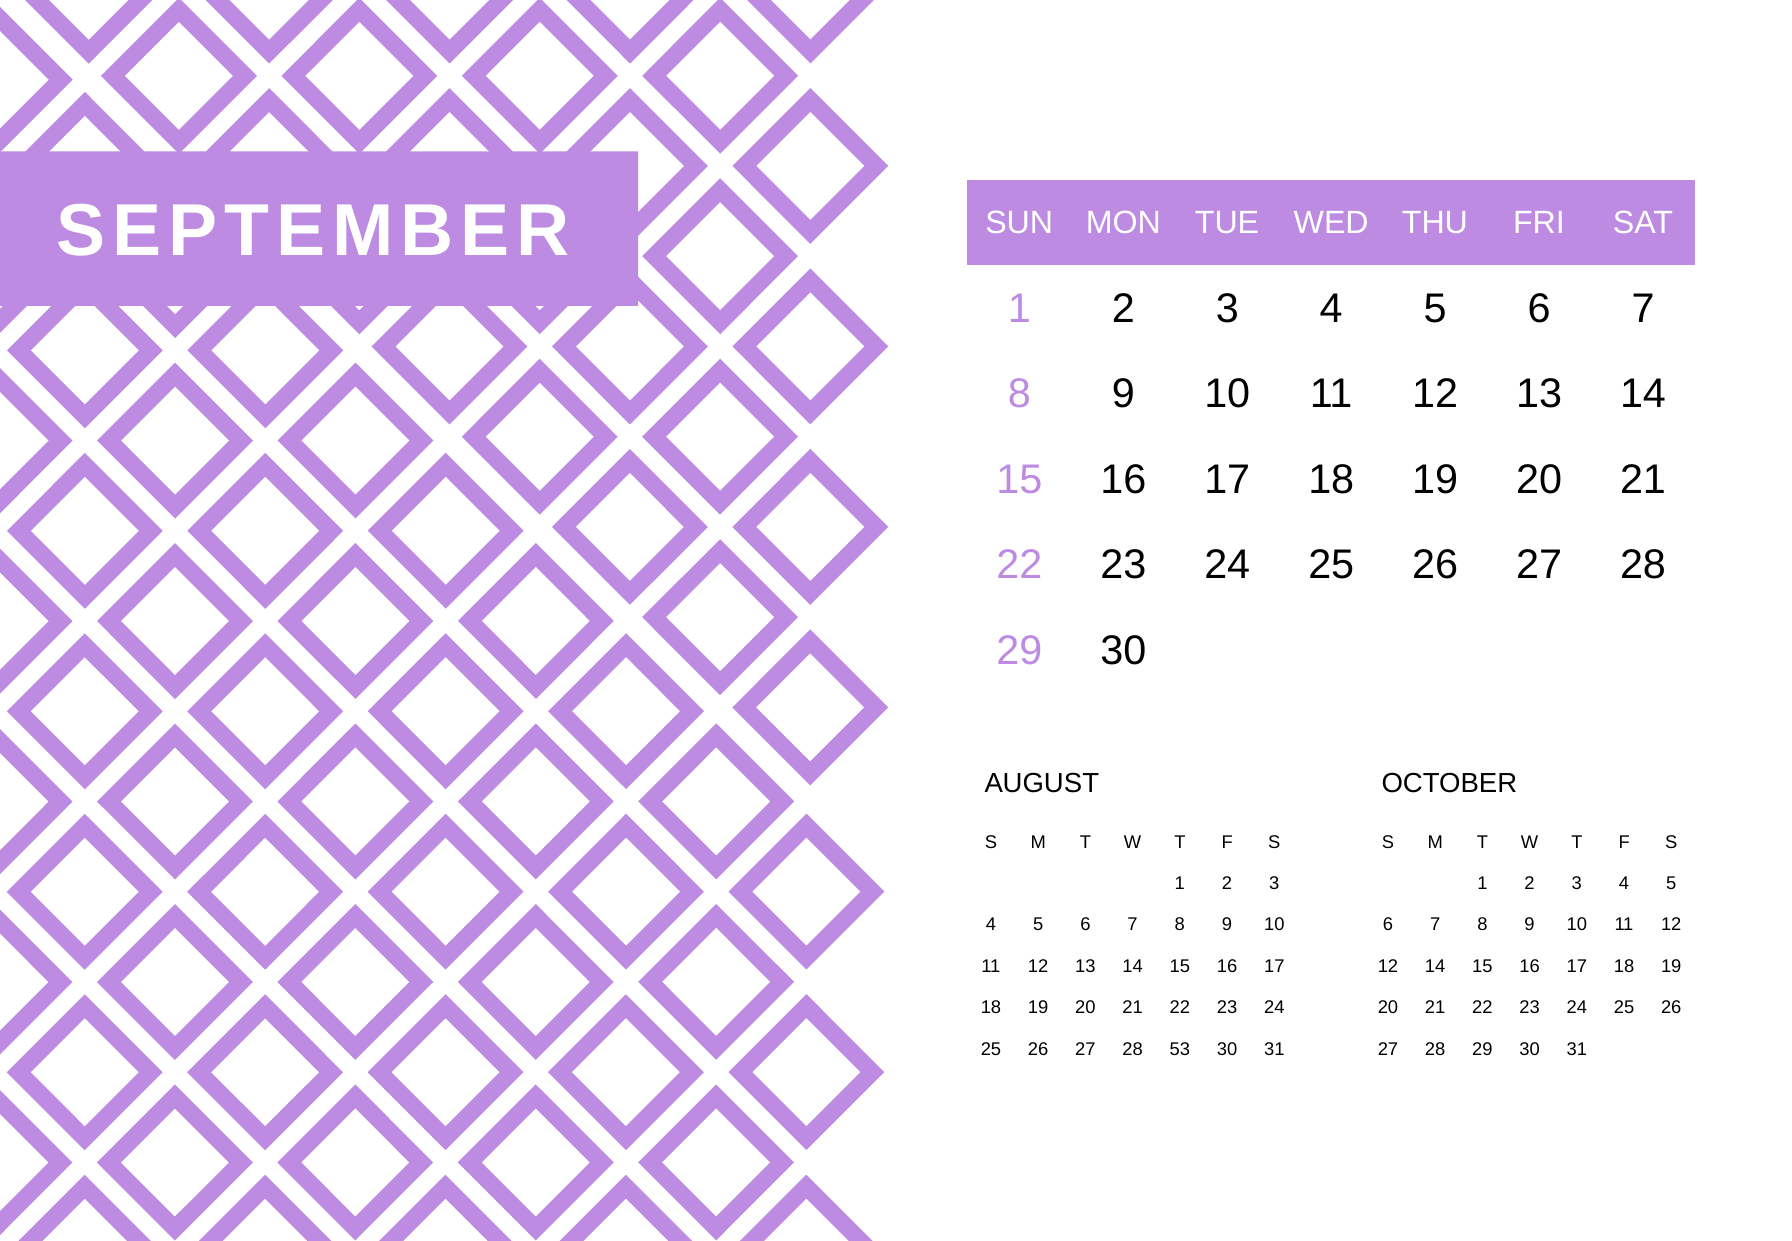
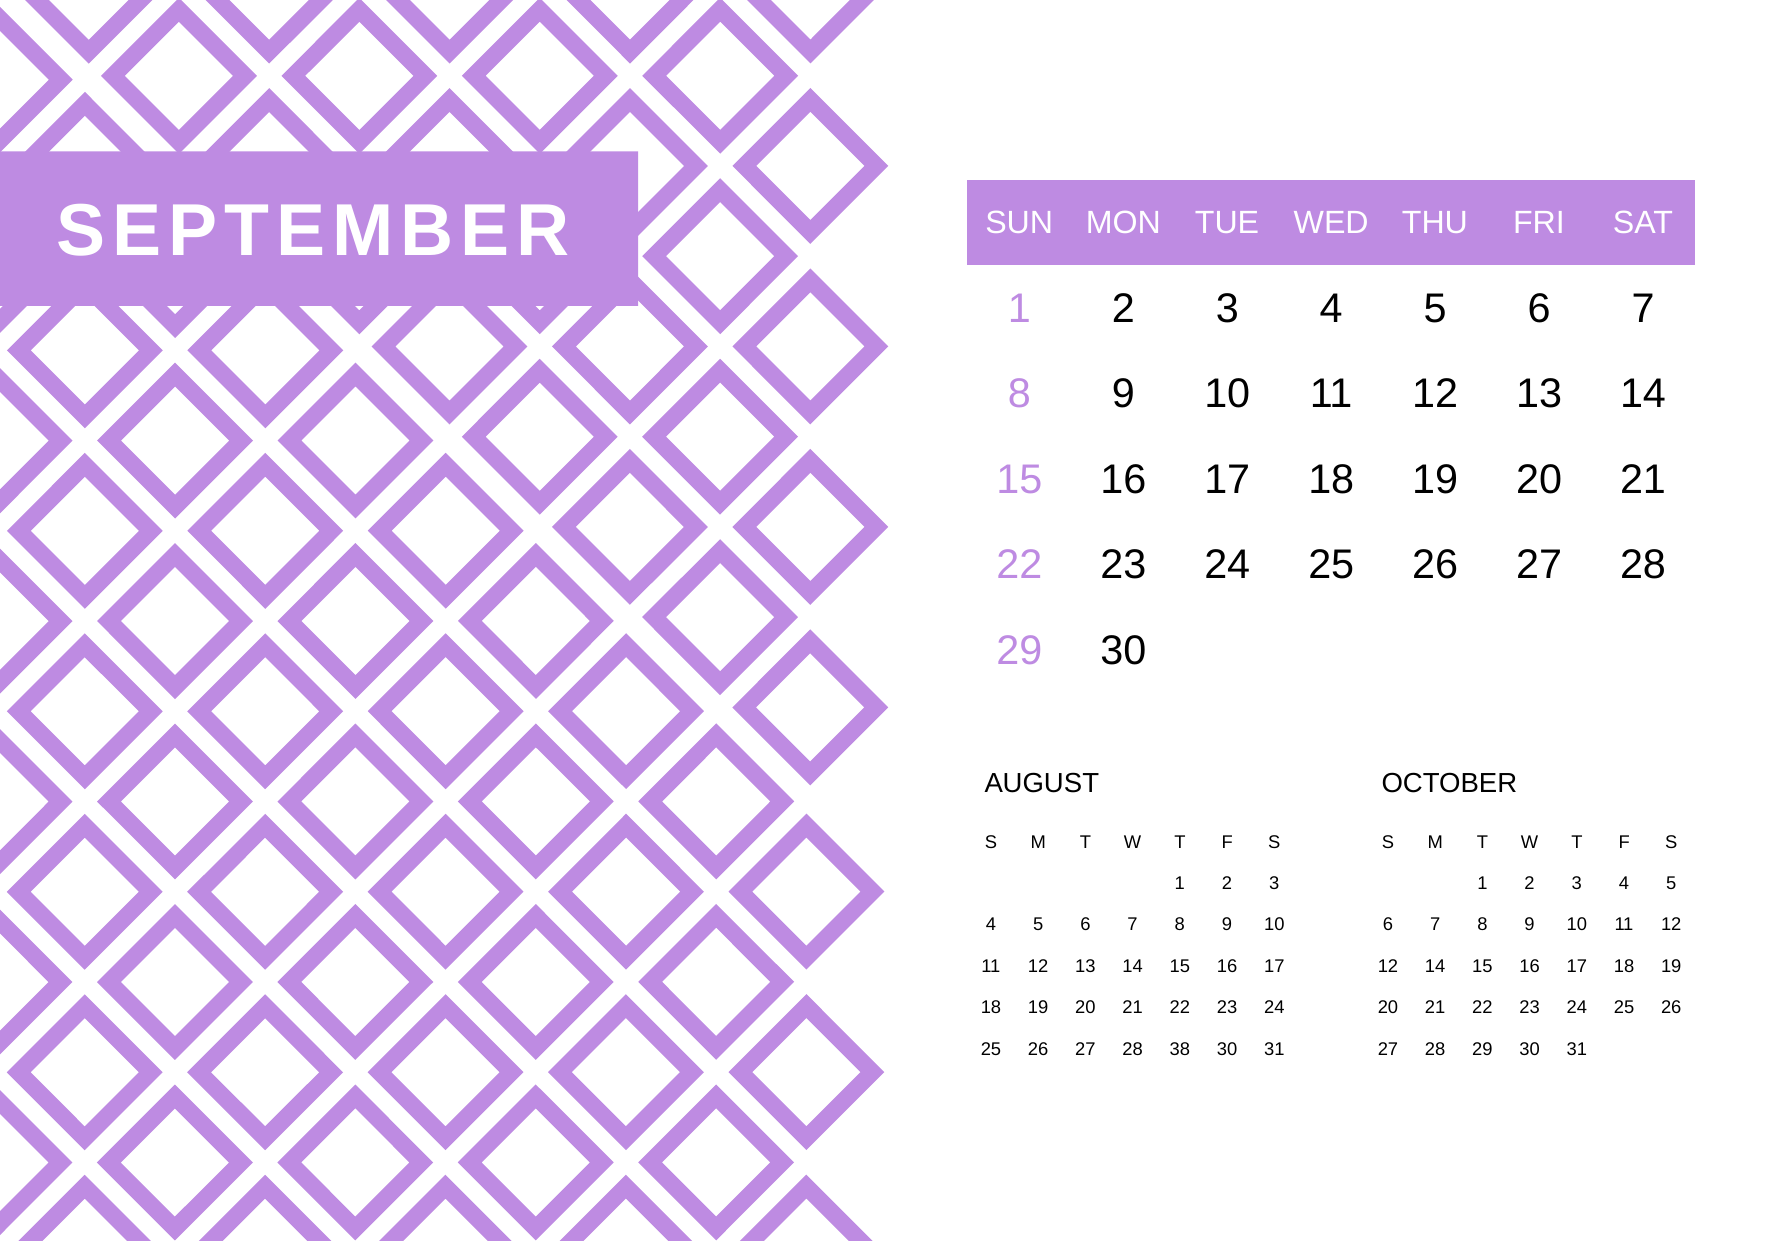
53: 53 -> 38
